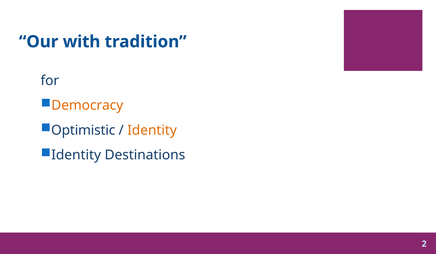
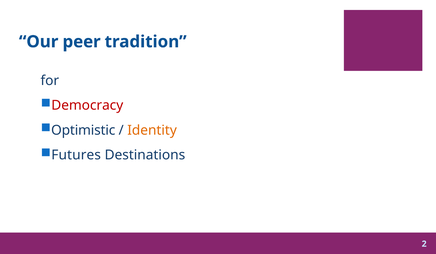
with: with -> peer
Democracy colour: orange -> red
Identity at (76, 155): Identity -> Futures
